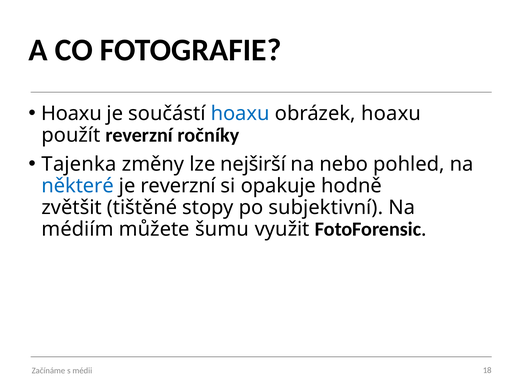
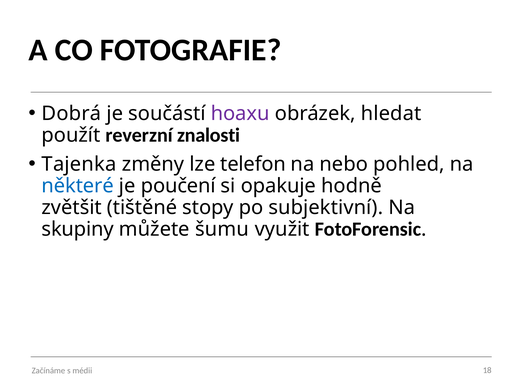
Hoaxu at (72, 114): Hoaxu -> Dobrá
hoaxu at (240, 114) colour: blue -> purple
obrázek hoaxu: hoaxu -> hledat
ročníky: ročníky -> znalosti
nejširší: nejširší -> telefon
je reverzní: reverzní -> poučení
médiím: médiím -> skupiny
